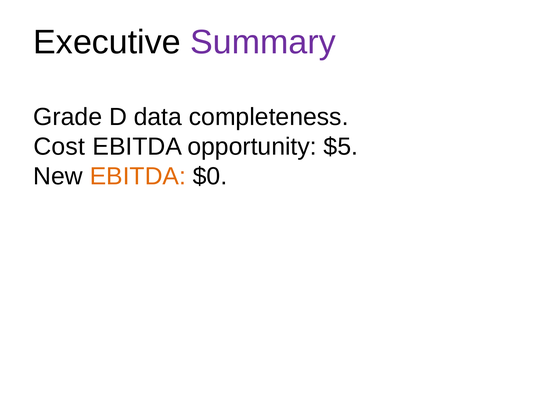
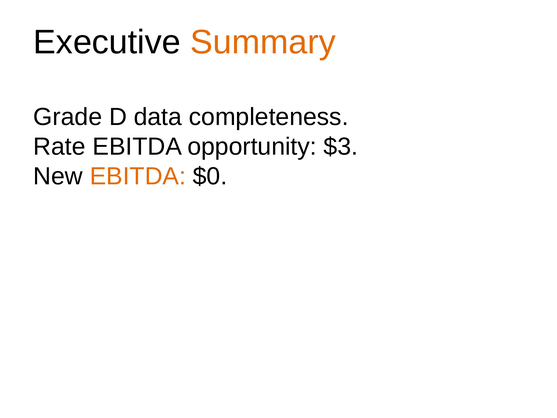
Summary colour: purple -> orange
Cost: Cost -> Rate
$5: $5 -> $3
